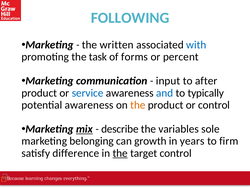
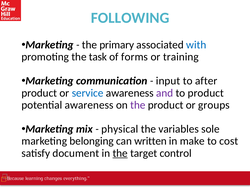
written: written -> primary
percent: percent -> training
and colour: blue -> purple
to typically: typically -> product
the at (138, 105) colour: orange -> purple
or control: control -> groups
mix underline: present -> none
describe: describe -> physical
growth: growth -> written
years: years -> make
firm: firm -> cost
difference: difference -> document
